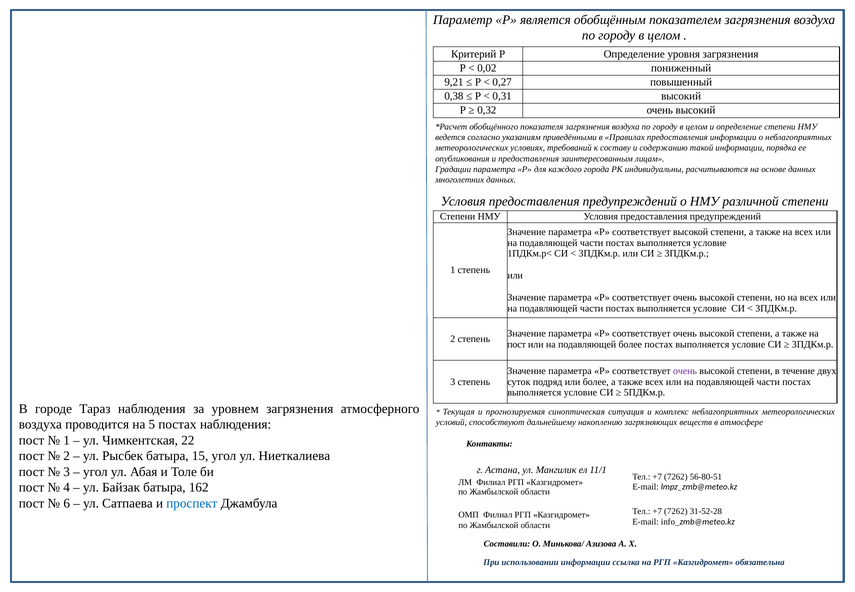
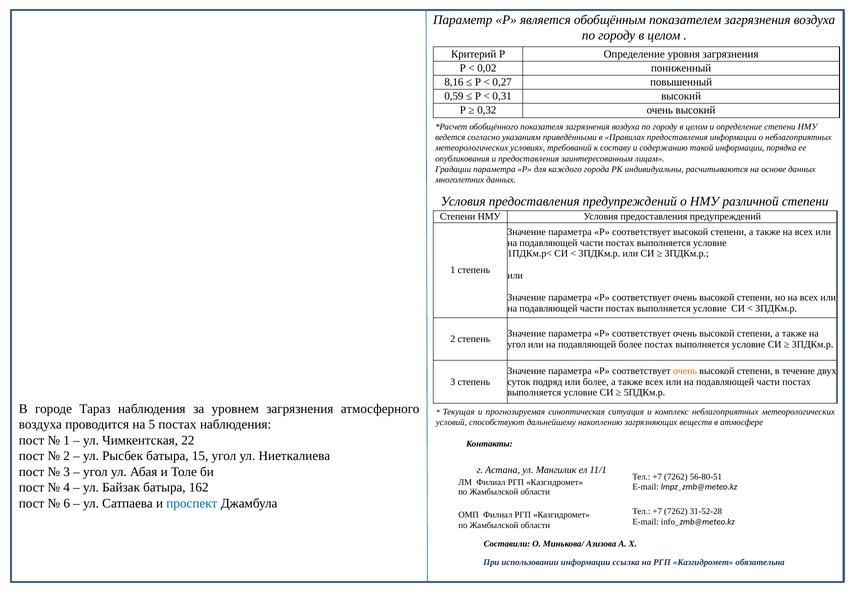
9,21: 9,21 -> 8,16
0,38: 0,38 -> 0,59
пост at (517, 344): пост -> угол
очень at (685, 371) colour: purple -> orange
